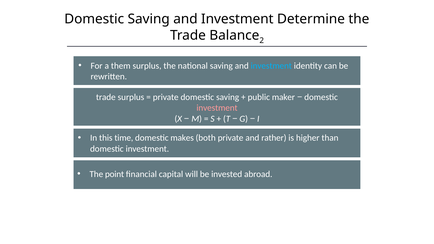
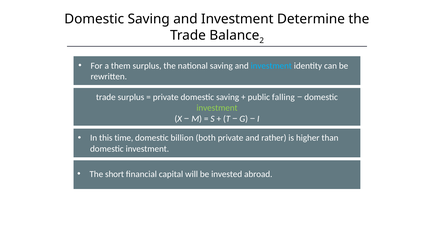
maker: maker -> falling
investment at (217, 108) colour: pink -> light green
makes: makes -> billion
point: point -> short
